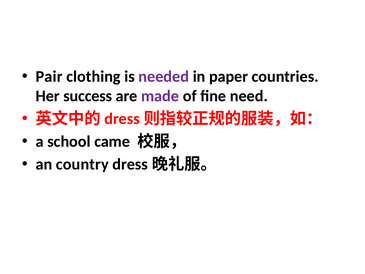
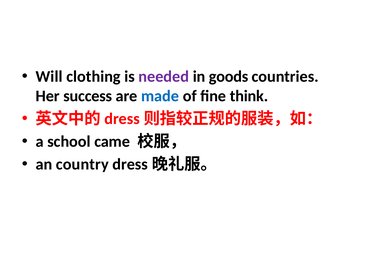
Pair: Pair -> Will
paper: paper -> goods
made colour: purple -> blue
need: need -> think
